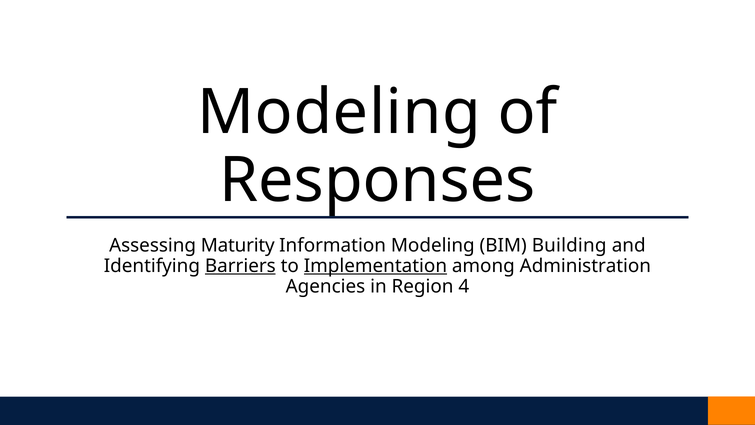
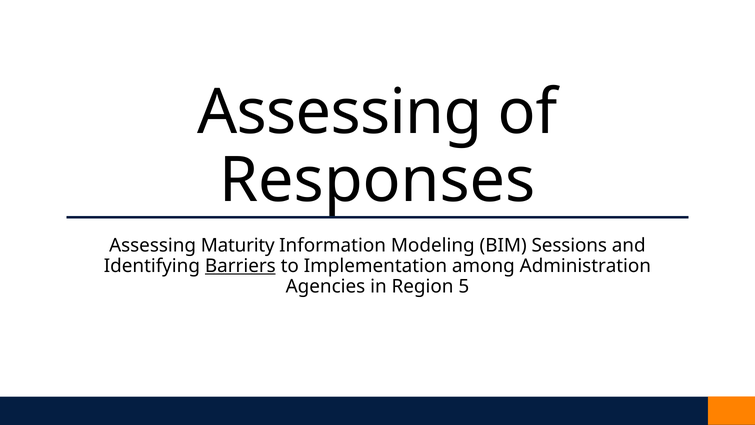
Modeling at (339, 112): Modeling -> Assessing
Building: Building -> Sessions
Implementation underline: present -> none
4: 4 -> 5
